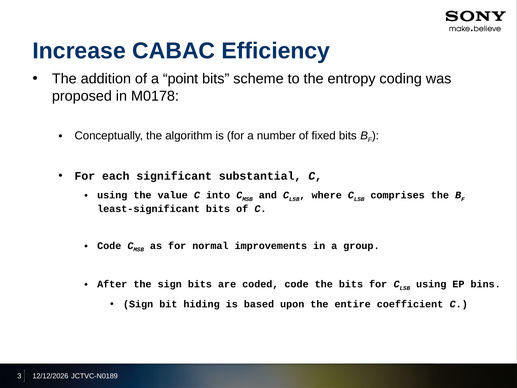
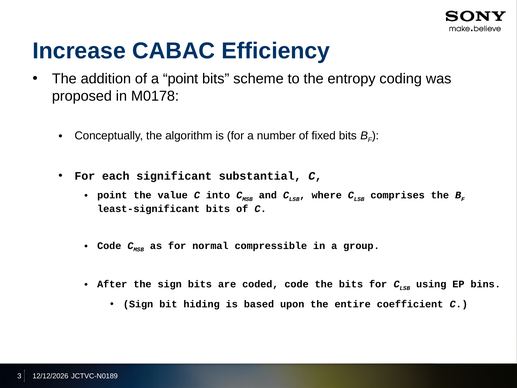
using at (112, 195): using -> point
improvements: improvements -> compressible
